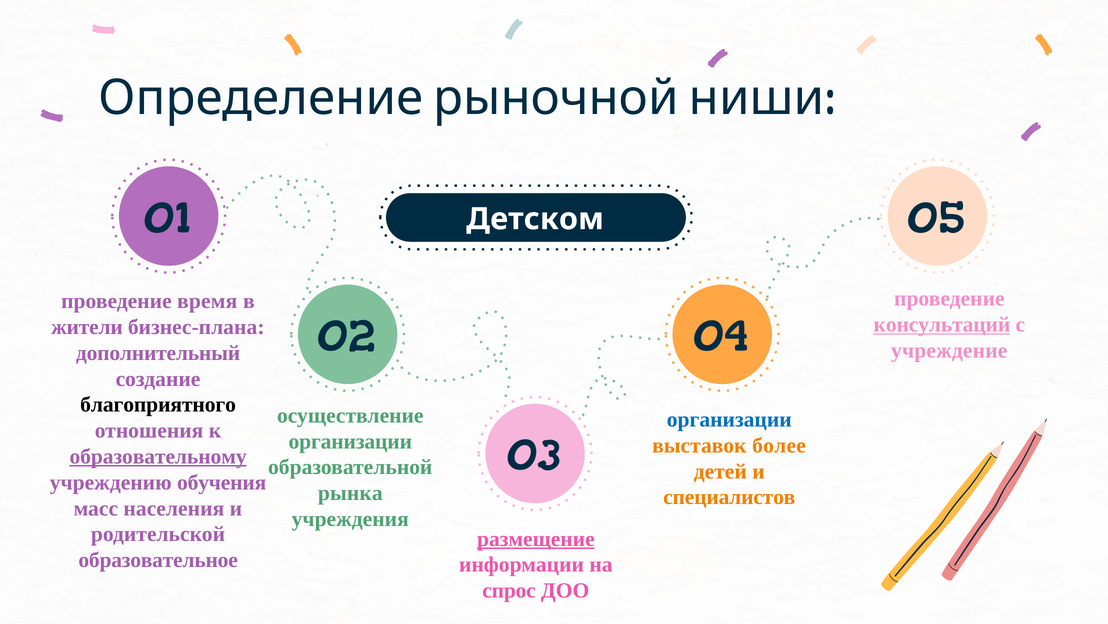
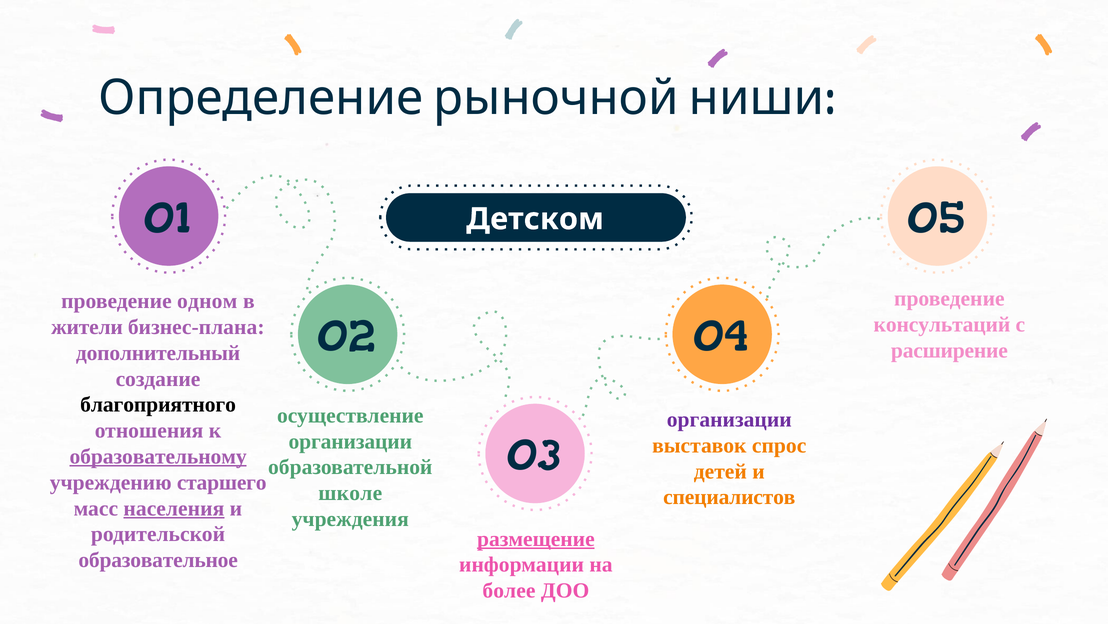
время: время -> одном
консультаций underline: present -> none
учреждение: учреждение -> расширение
организации at (729, 419) colour: blue -> purple
более: более -> спрос
обучения: обучения -> старшего
рынка: рынка -> школе
населения underline: none -> present
спрос: спрос -> более
